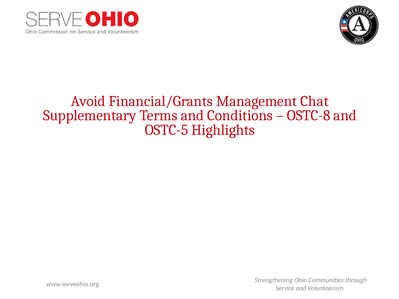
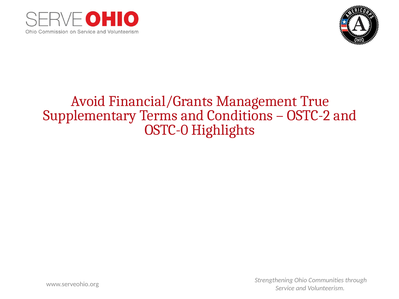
Chat: Chat -> True
OSTC-8: OSTC-8 -> OSTC-2
OSTC-5: OSTC-5 -> OSTC-0
